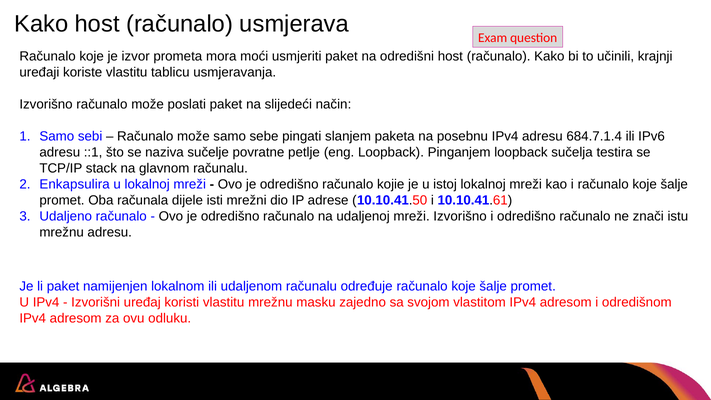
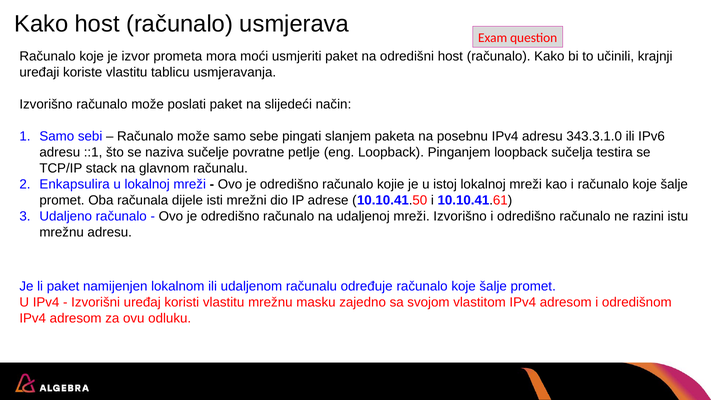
684.7.1.4: 684.7.1.4 -> 343.3.1.0
znači: znači -> razini
